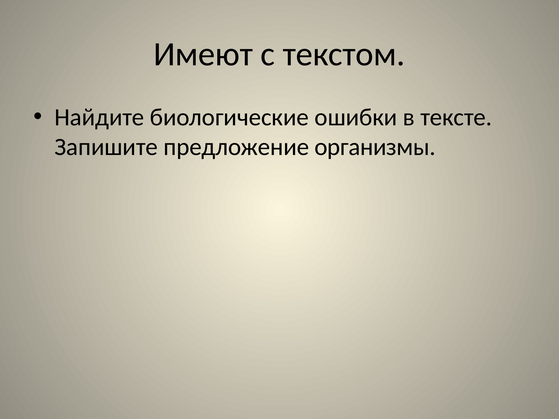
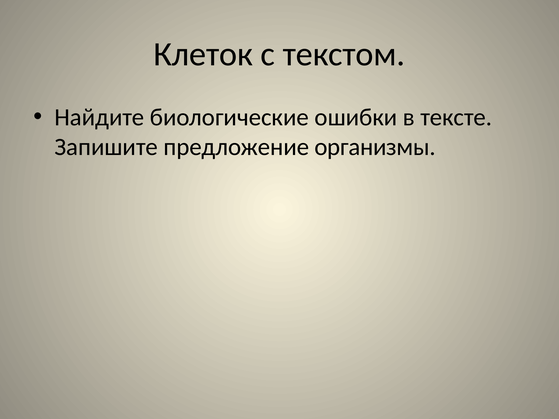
Имеют: Имеют -> Клеток
